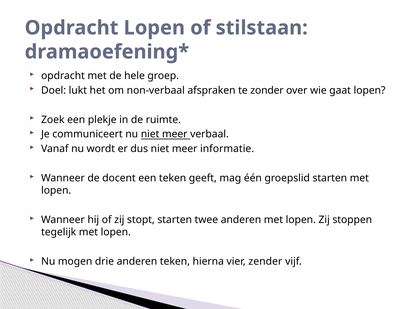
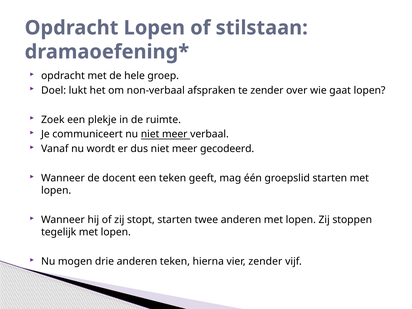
te zonder: zonder -> zender
informatie: informatie -> gecodeerd
